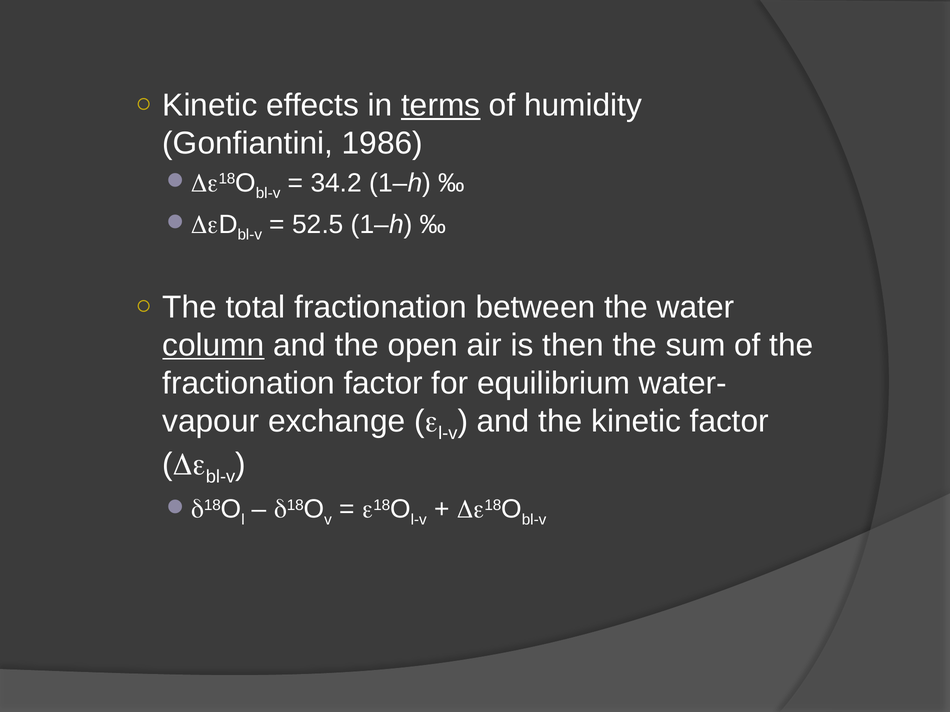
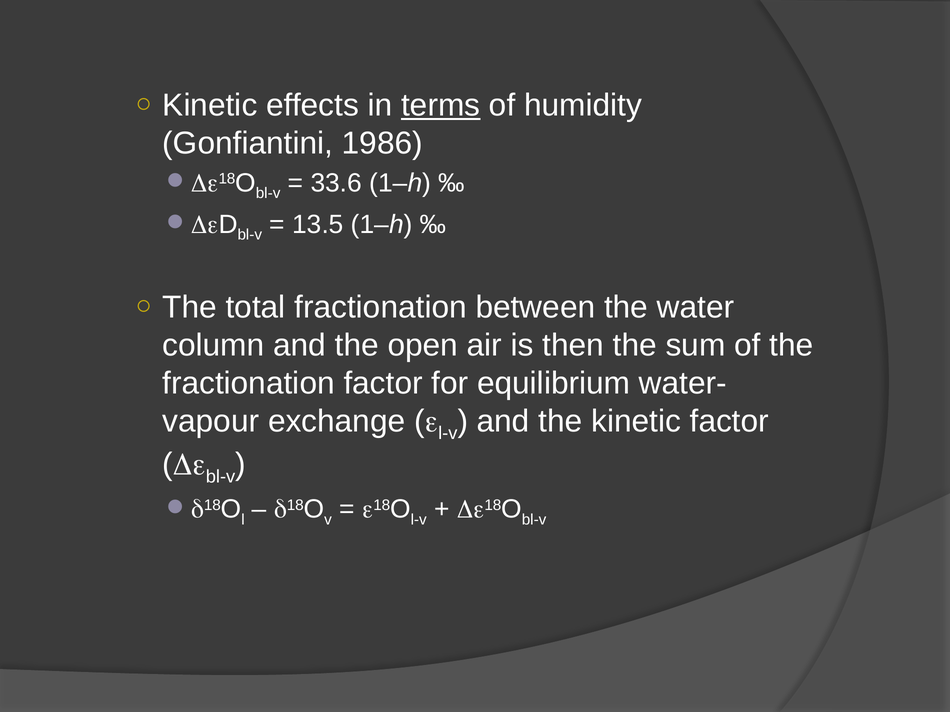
34.2: 34.2 -> 33.6
52.5: 52.5 -> 13.5
column underline: present -> none
